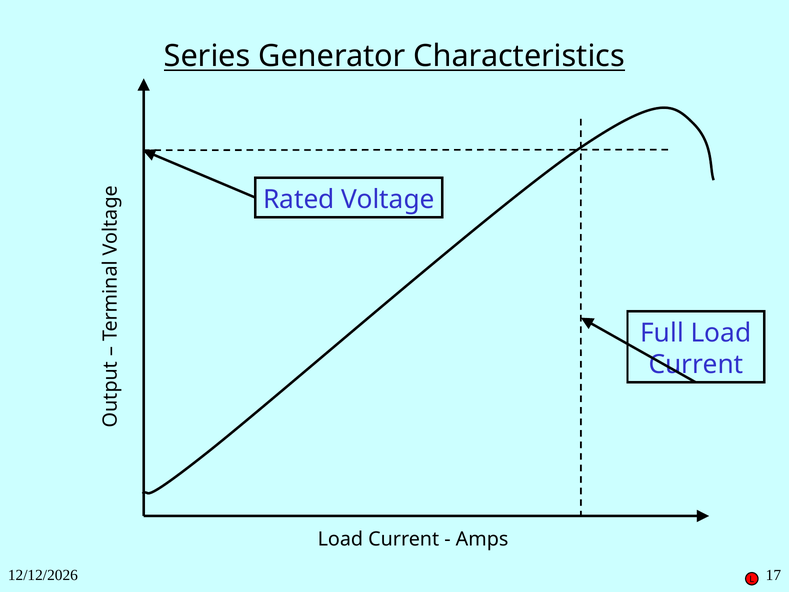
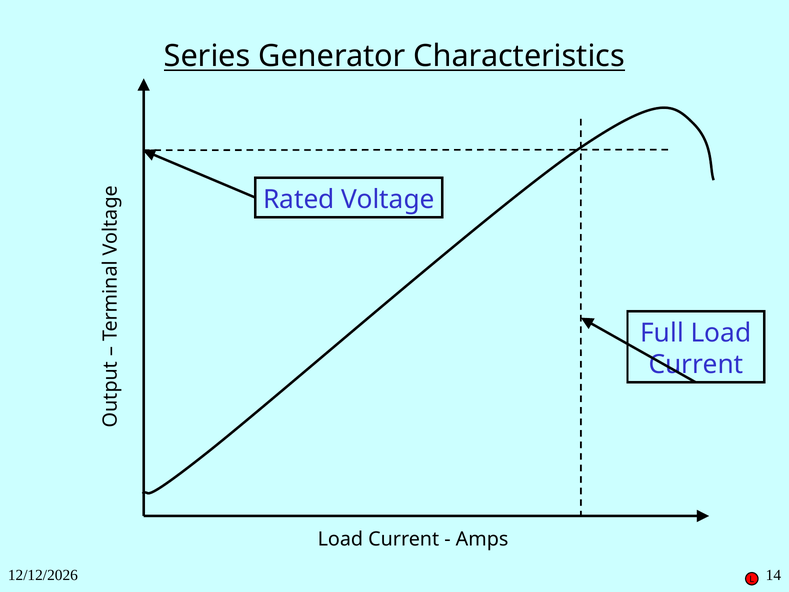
17: 17 -> 14
